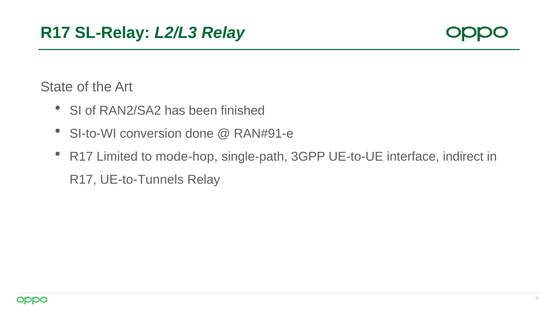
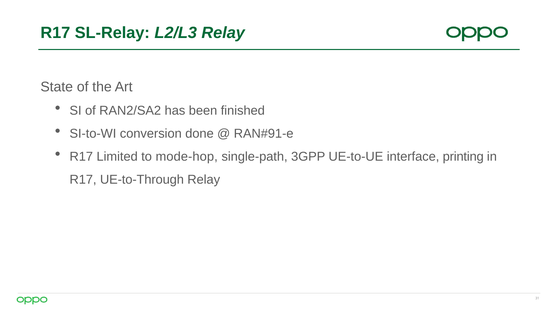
indirect: indirect -> printing
UE-to-Tunnels: UE-to-Tunnels -> UE-to-Through
